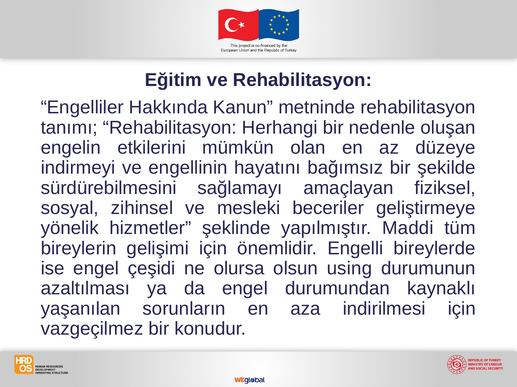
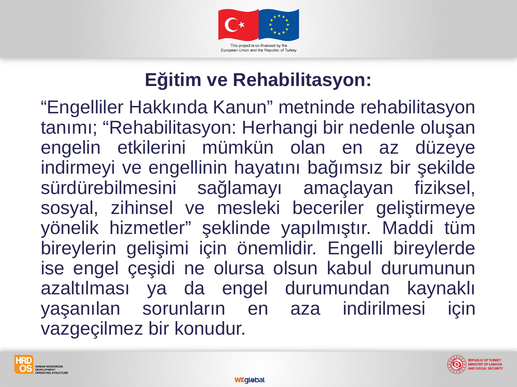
using: using -> kabul
